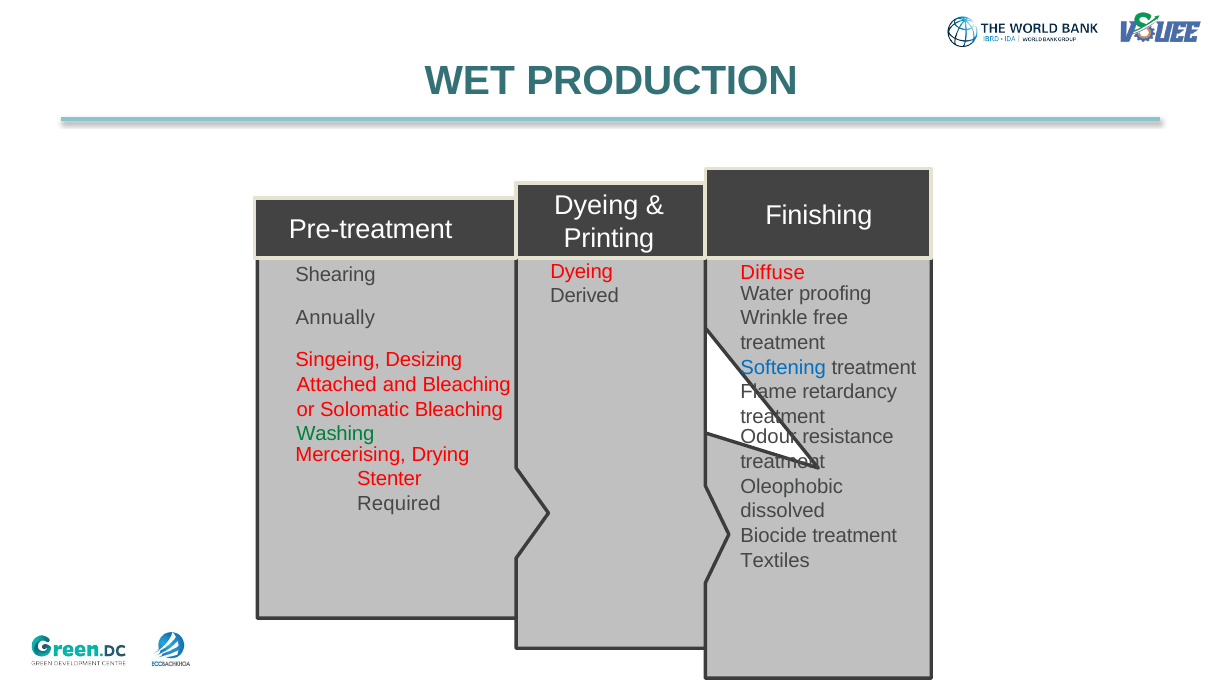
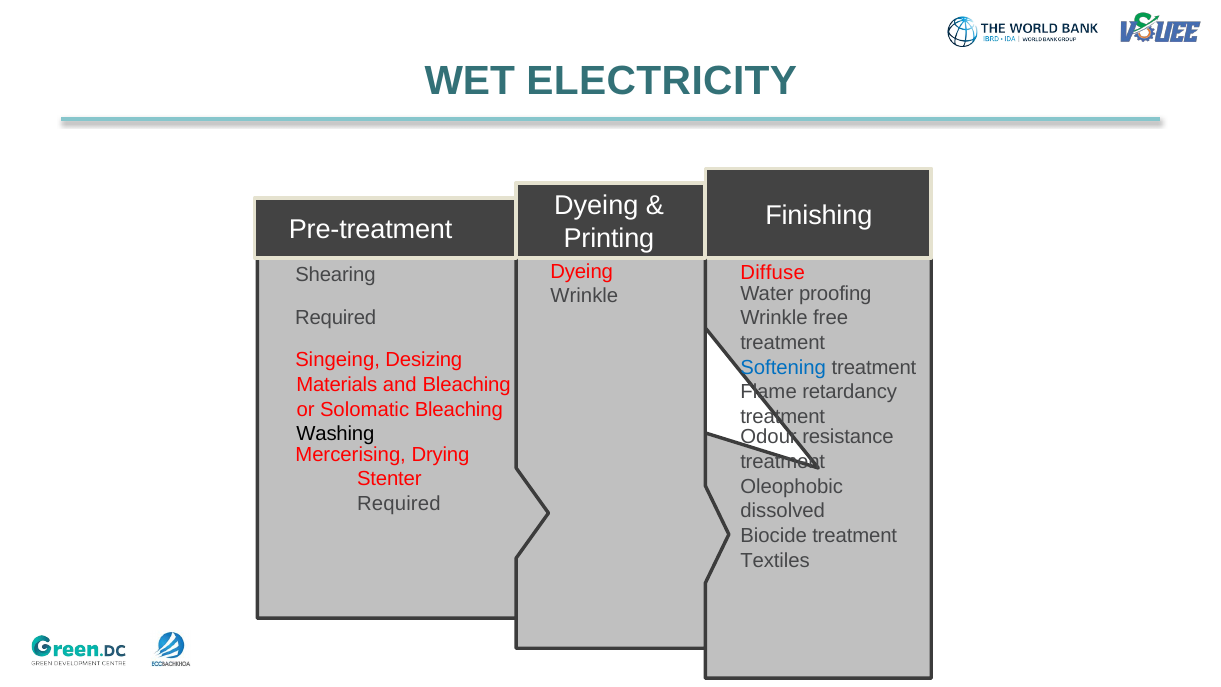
PRODUCTION: PRODUCTION -> ELECTRICITY
Derived at (584, 295): Derived -> Wrinkle
Annually at (335, 317): Annually -> Required
Attached: Attached -> Materials
Washing colour: green -> black
